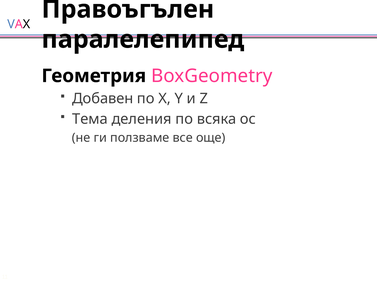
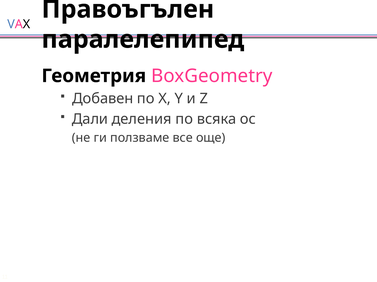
Тема: Тема -> Дали
